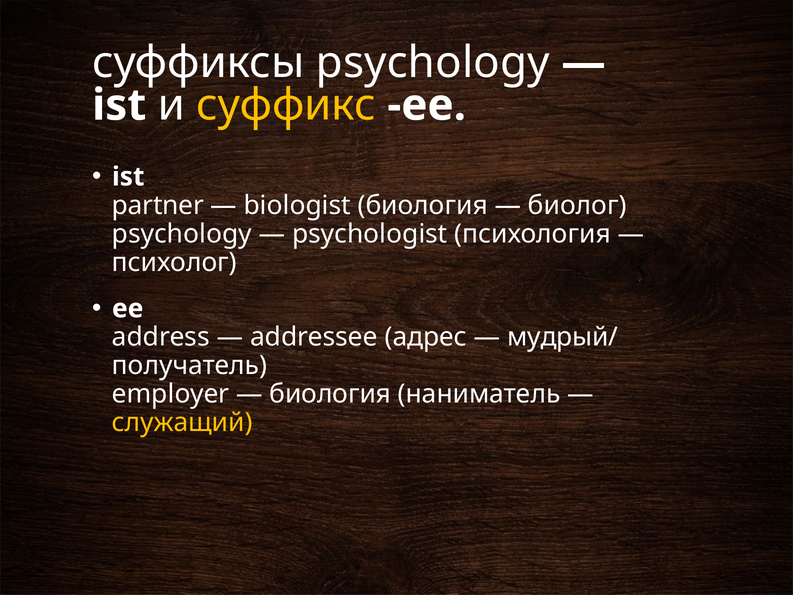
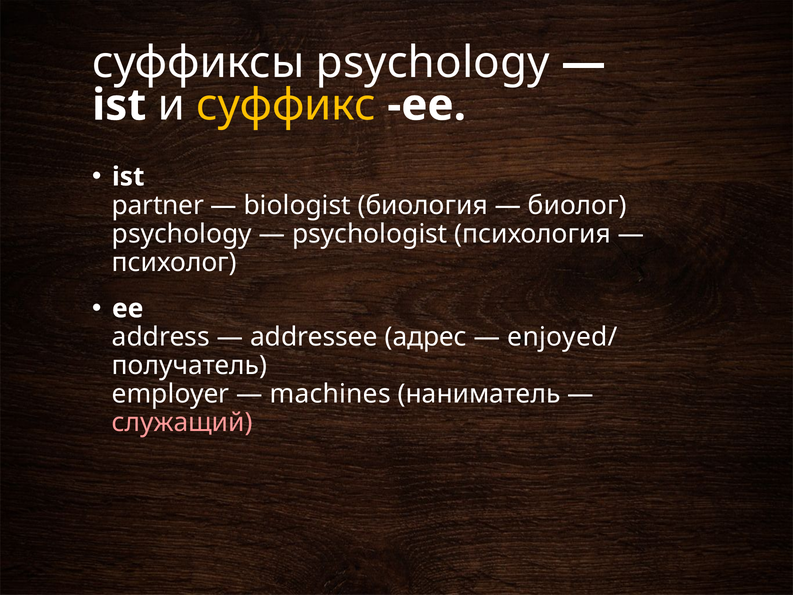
мудрый/: мудрый/ -> enjoyed/
биология at (330, 394): биология -> machines
служащий colour: yellow -> pink
